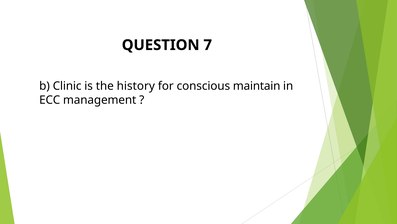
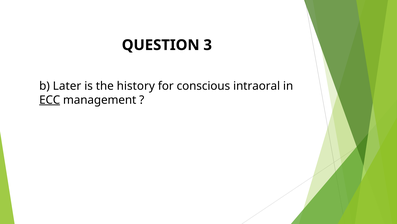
7: 7 -> 3
Clinic: Clinic -> Later
maintain: maintain -> intraoral
ECC underline: none -> present
